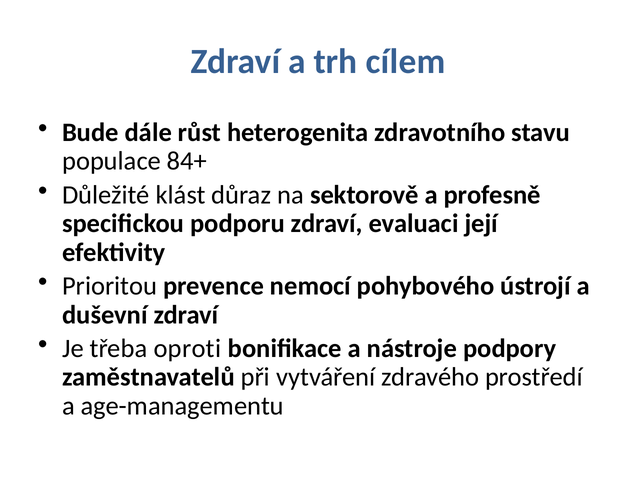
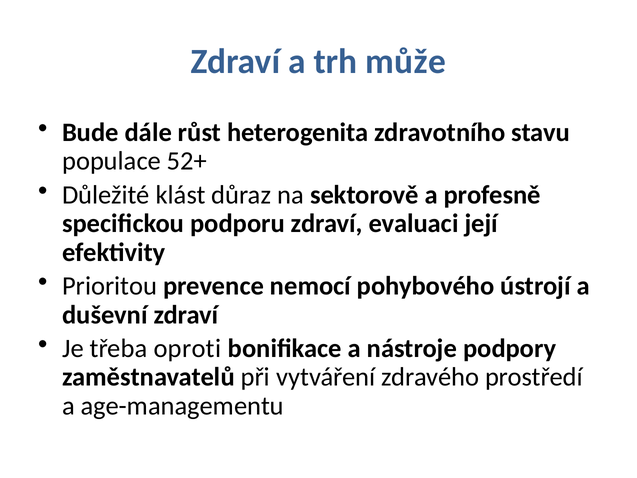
cílem: cílem -> může
84+: 84+ -> 52+
